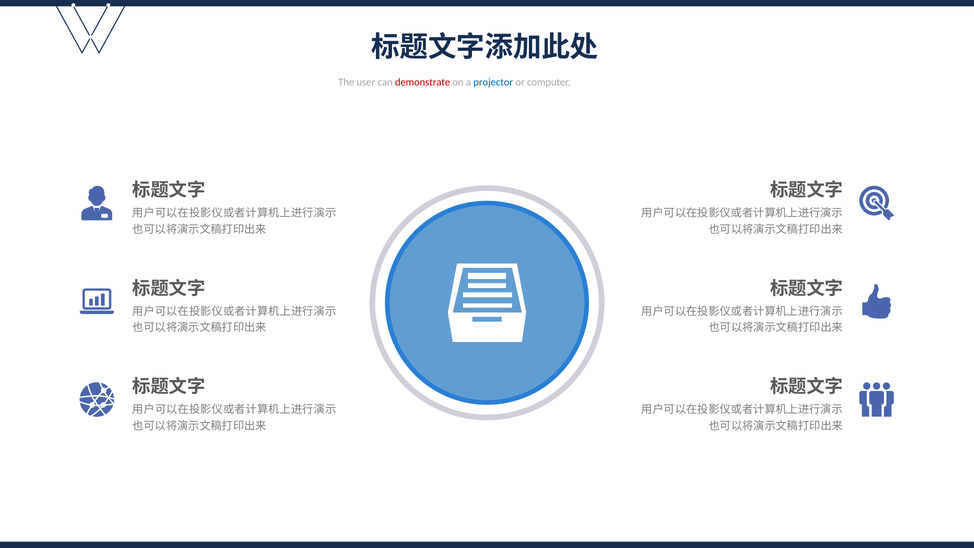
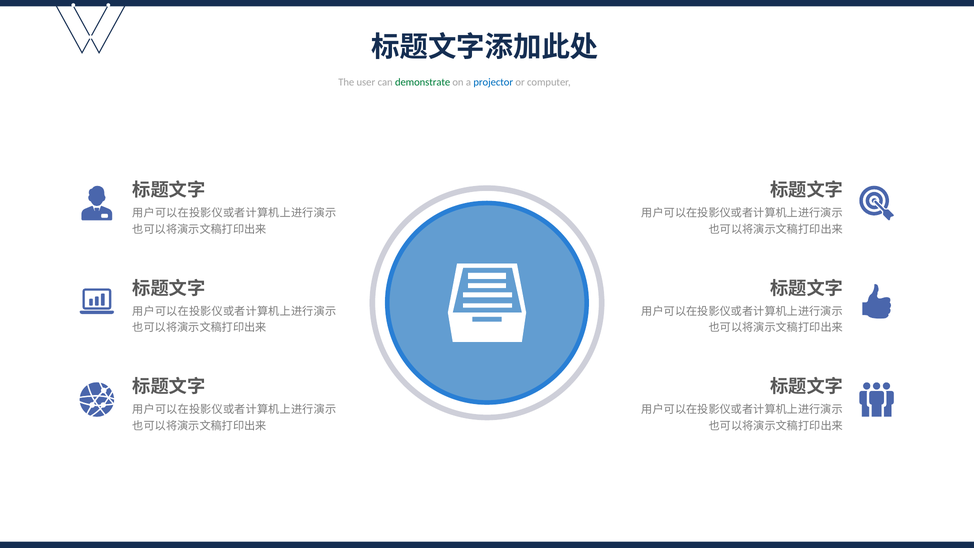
demonstrate colour: red -> green
